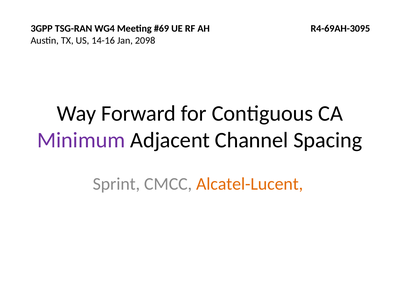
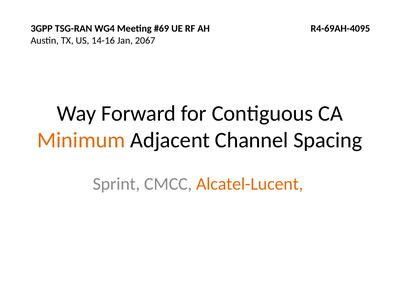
R4-69AH-3095: R4-69AH-3095 -> R4-69AH-4095
2098: 2098 -> 2067
Minimum colour: purple -> orange
